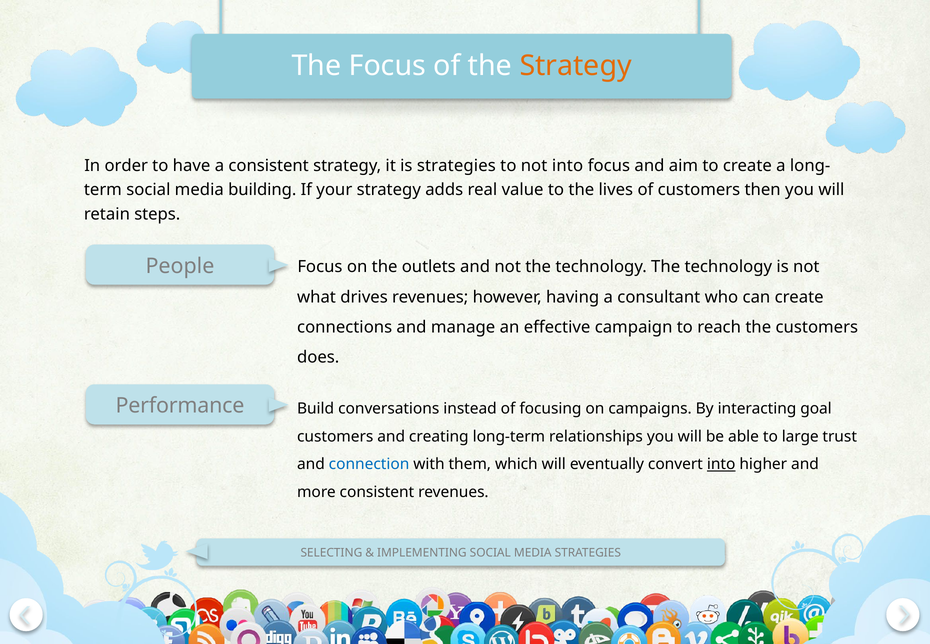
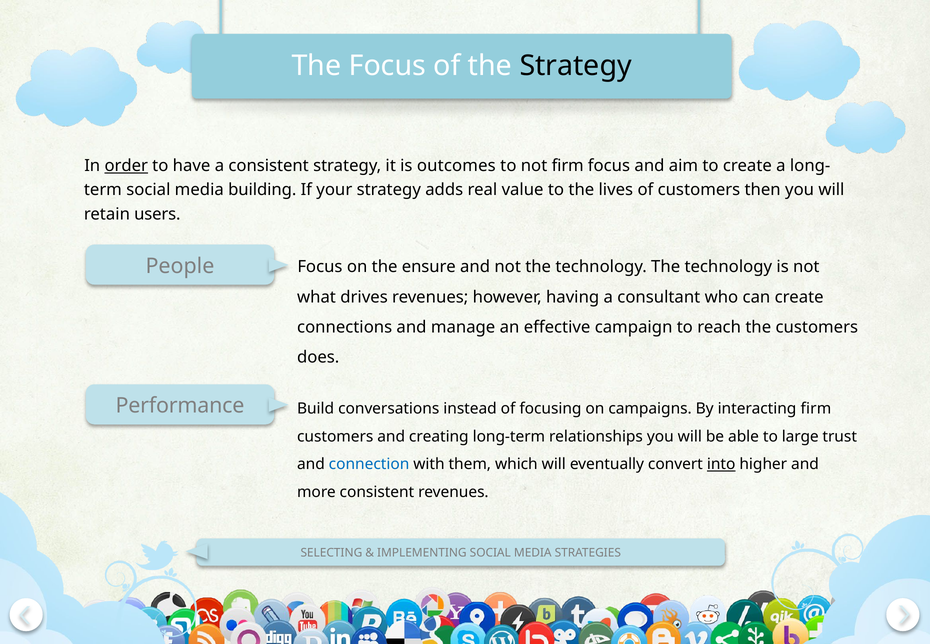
Strategy at (576, 66) colour: orange -> black
order underline: none -> present
is strategies: strategies -> outcomes
not into: into -> firm
steps: steps -> users
outlets: outlets -> ensure
interacting goal: goal -> firm
